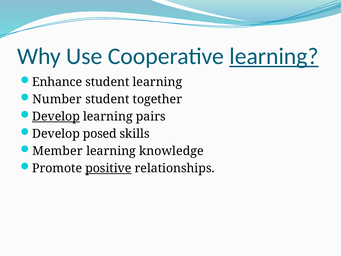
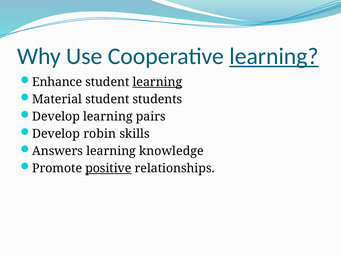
learning at (157, 82) underline: none -> present
Number: Number -> Material
together: together -> students
Develop at (56, 117) underline: present -> none
posed: posed -> robin
Member: Member -> Answers
